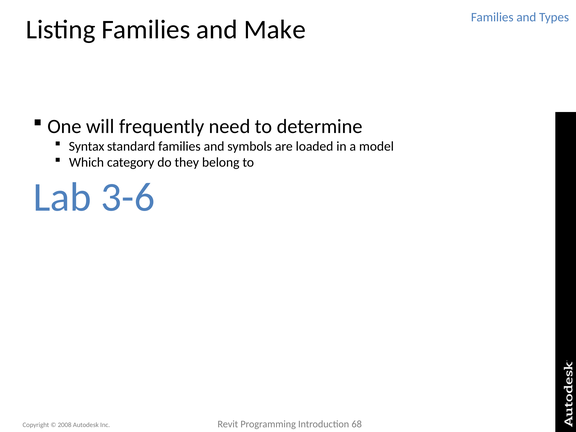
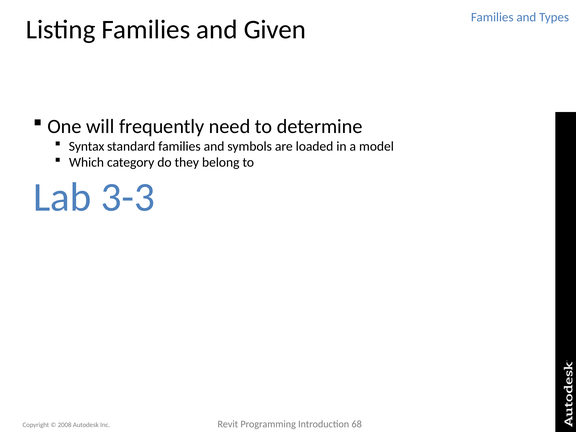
Make: Make -> Given
3-6: 3-6 -> 3-3
